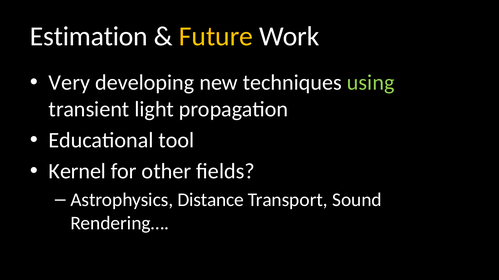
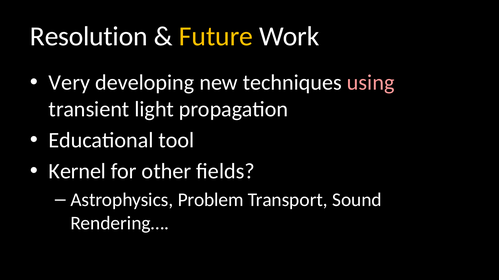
Estimation: Estimation -> Resolution
using colour: light green -> pink
Distance: Distance -> Problem
